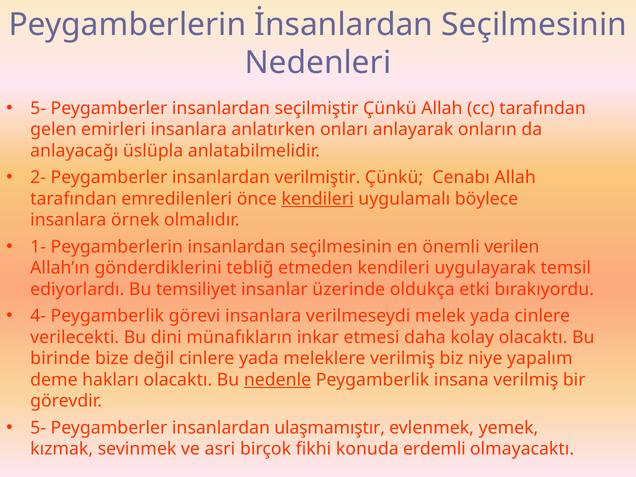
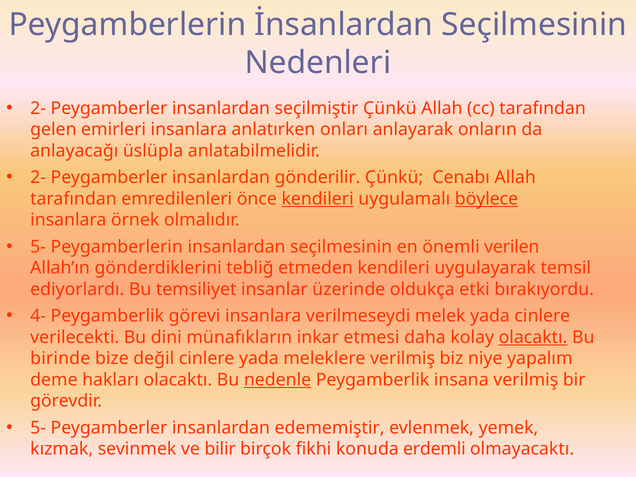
5- at (38, 108): 5- -> 2-
verilmiştir: verilmiştir -> gönderilir
böylece underline: none -> present
1- at (38, 247): 1- -> 5-
olacaktı at (533, 337) underline: none -> present
ulaşmamıştır: ulaşmamıştır -> edememiştir
asri: asri -> bilir
